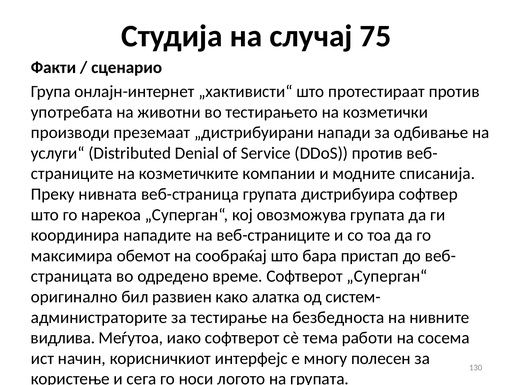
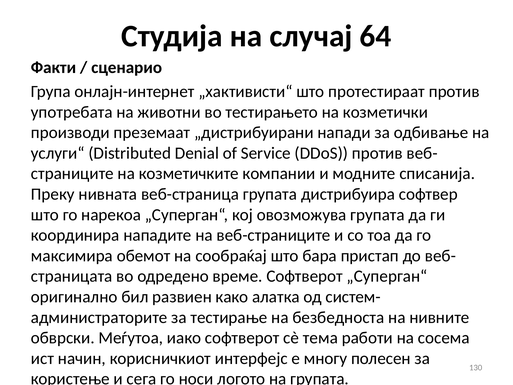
75: 75 -> 64
видлива: видлива -> обврски
